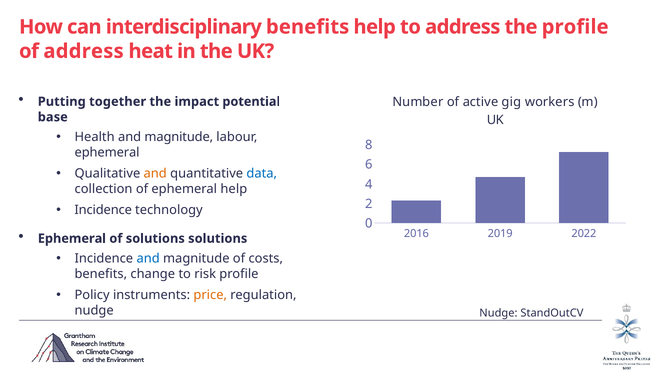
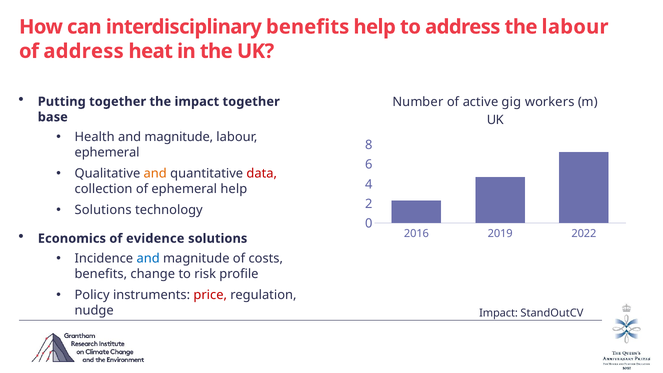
the profile: profile -> labour
impact potential: potential -> together
data colour: blue -> red
Incidence at (103, 210): Incidence -> Solutions
Ephemeral at (72, 238): Ephemeral -> Economics
of solutions: solutions -> evidence
price colour: orange -> red
nudge Nudge: Nudge -> Impact
